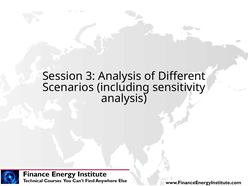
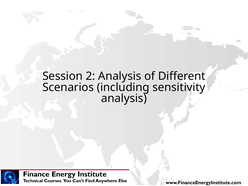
3: 3 -> 2
